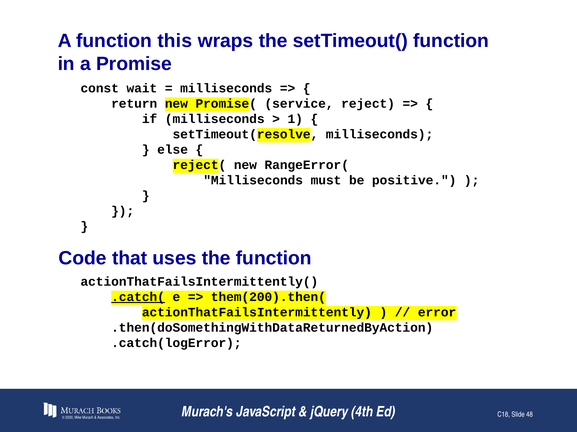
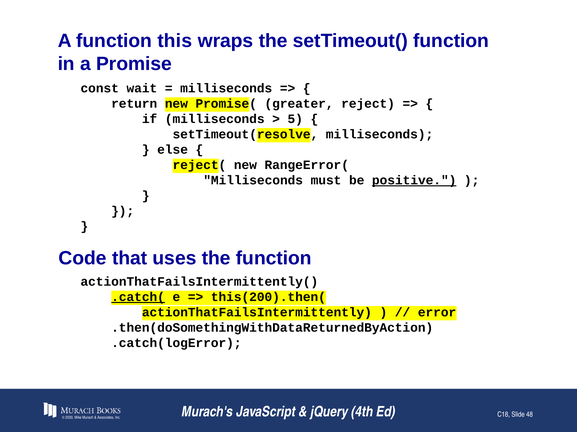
service: service -> greater
1: 1 -> 5
positive underline: none -> present
them(200).then(: them(200).then( -> this(200).then(
